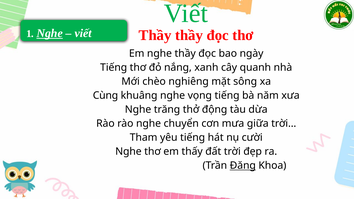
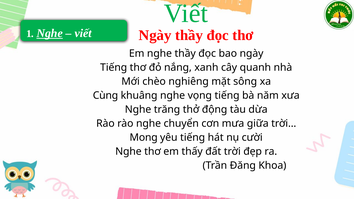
Thầy at (155, 35): Thầy -> Ngày
Tham: Tham -> Mong
Đăng underline: present -> none
